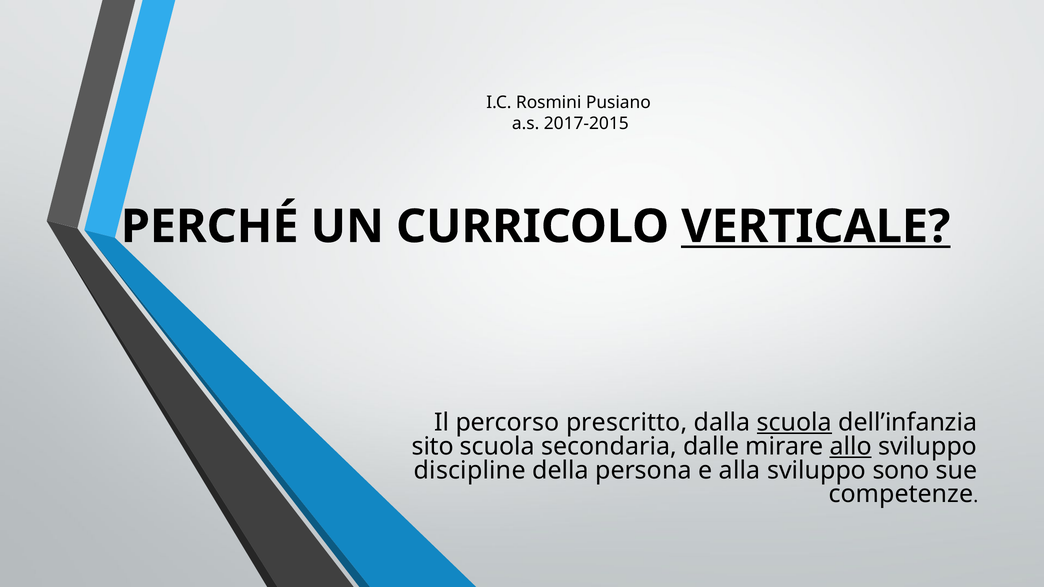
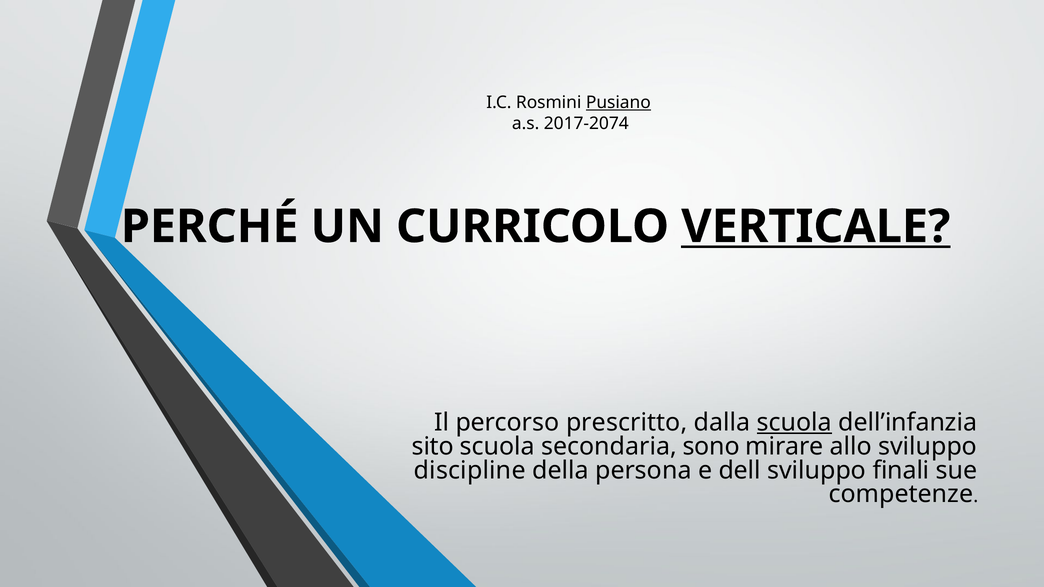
Pusiano underline: none -> present
2017-2015: 2017-2015 -> 2017-2074
dalle: dalle -> sono
allo underline: present -> none
alla: alla -> dell
sono: sono -> finali
